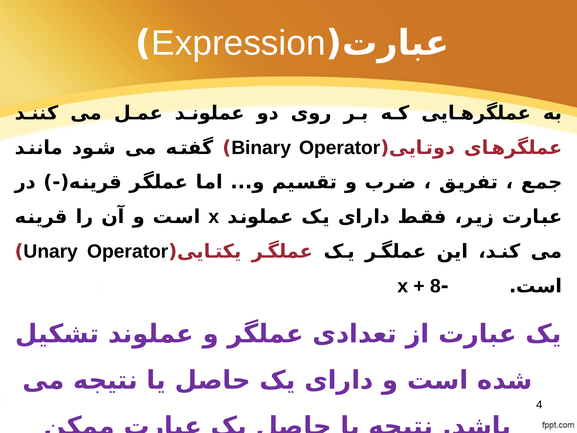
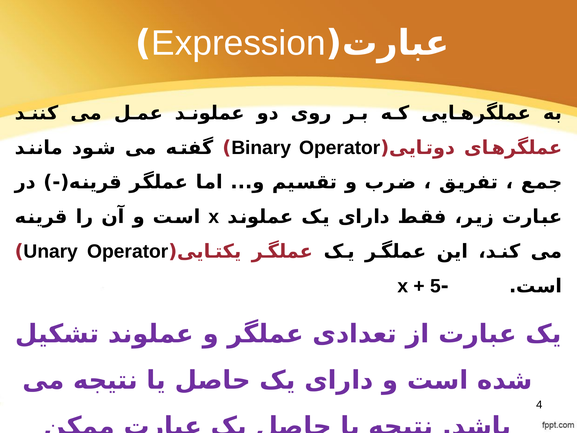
8: 8 -> 5
